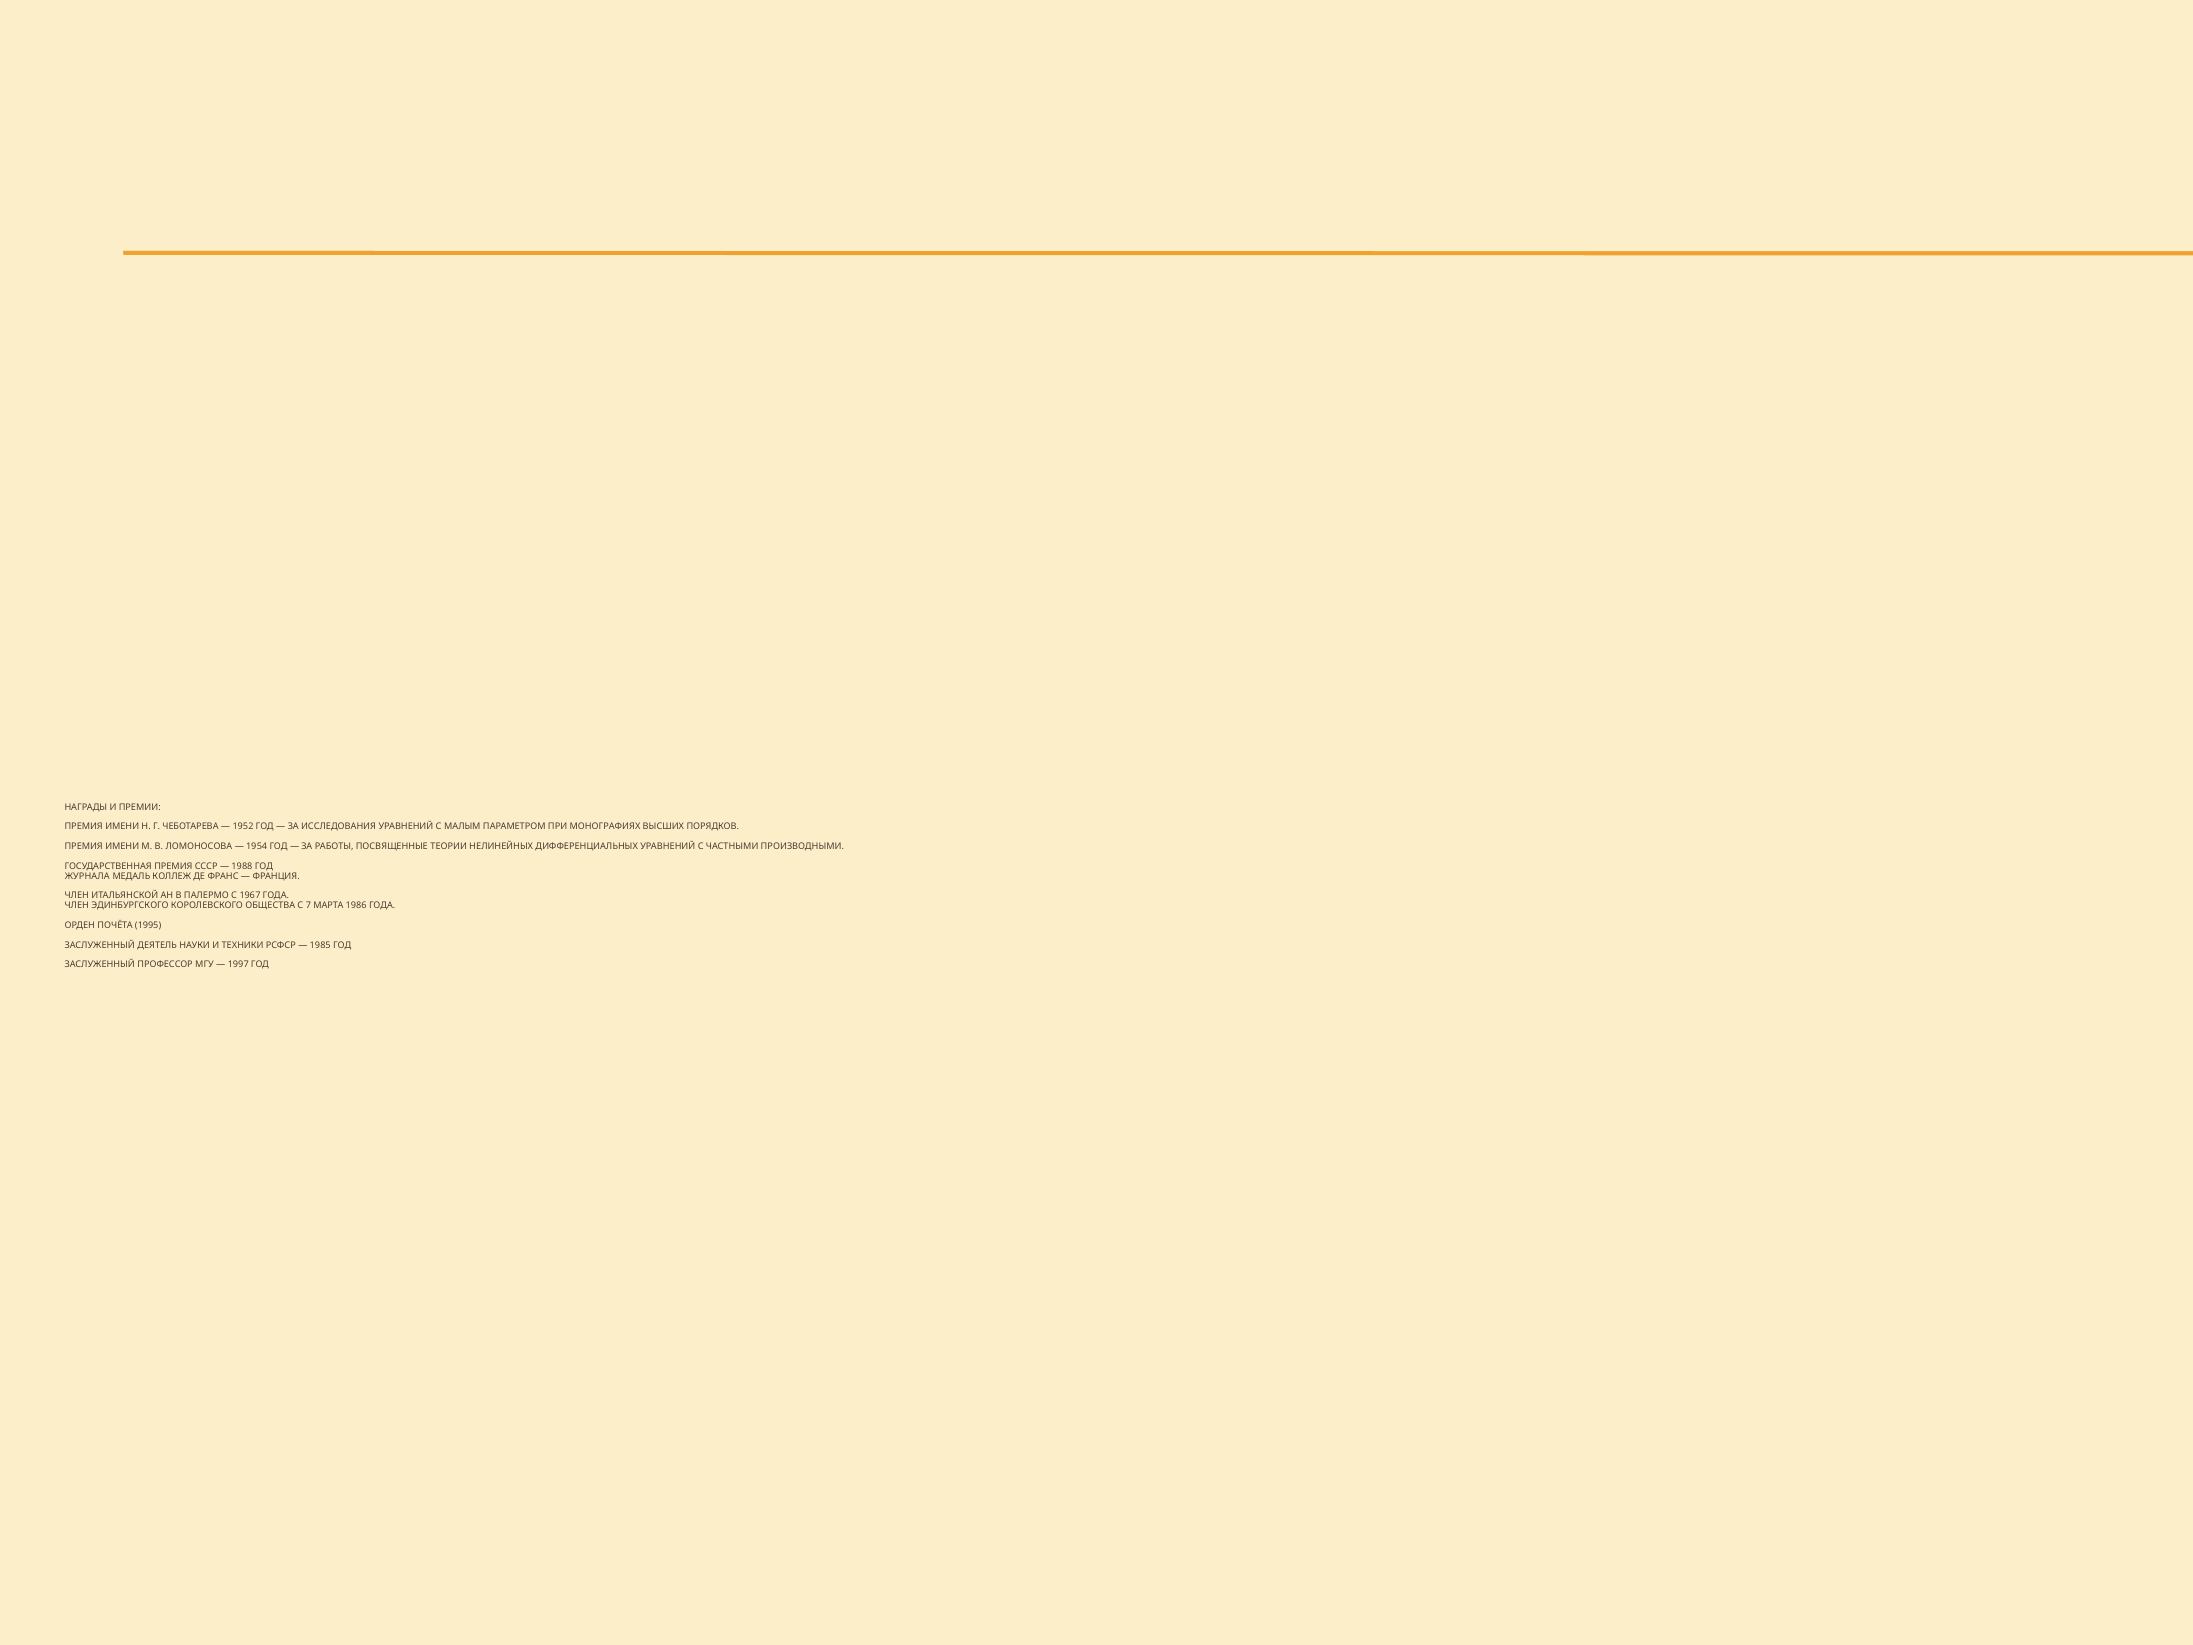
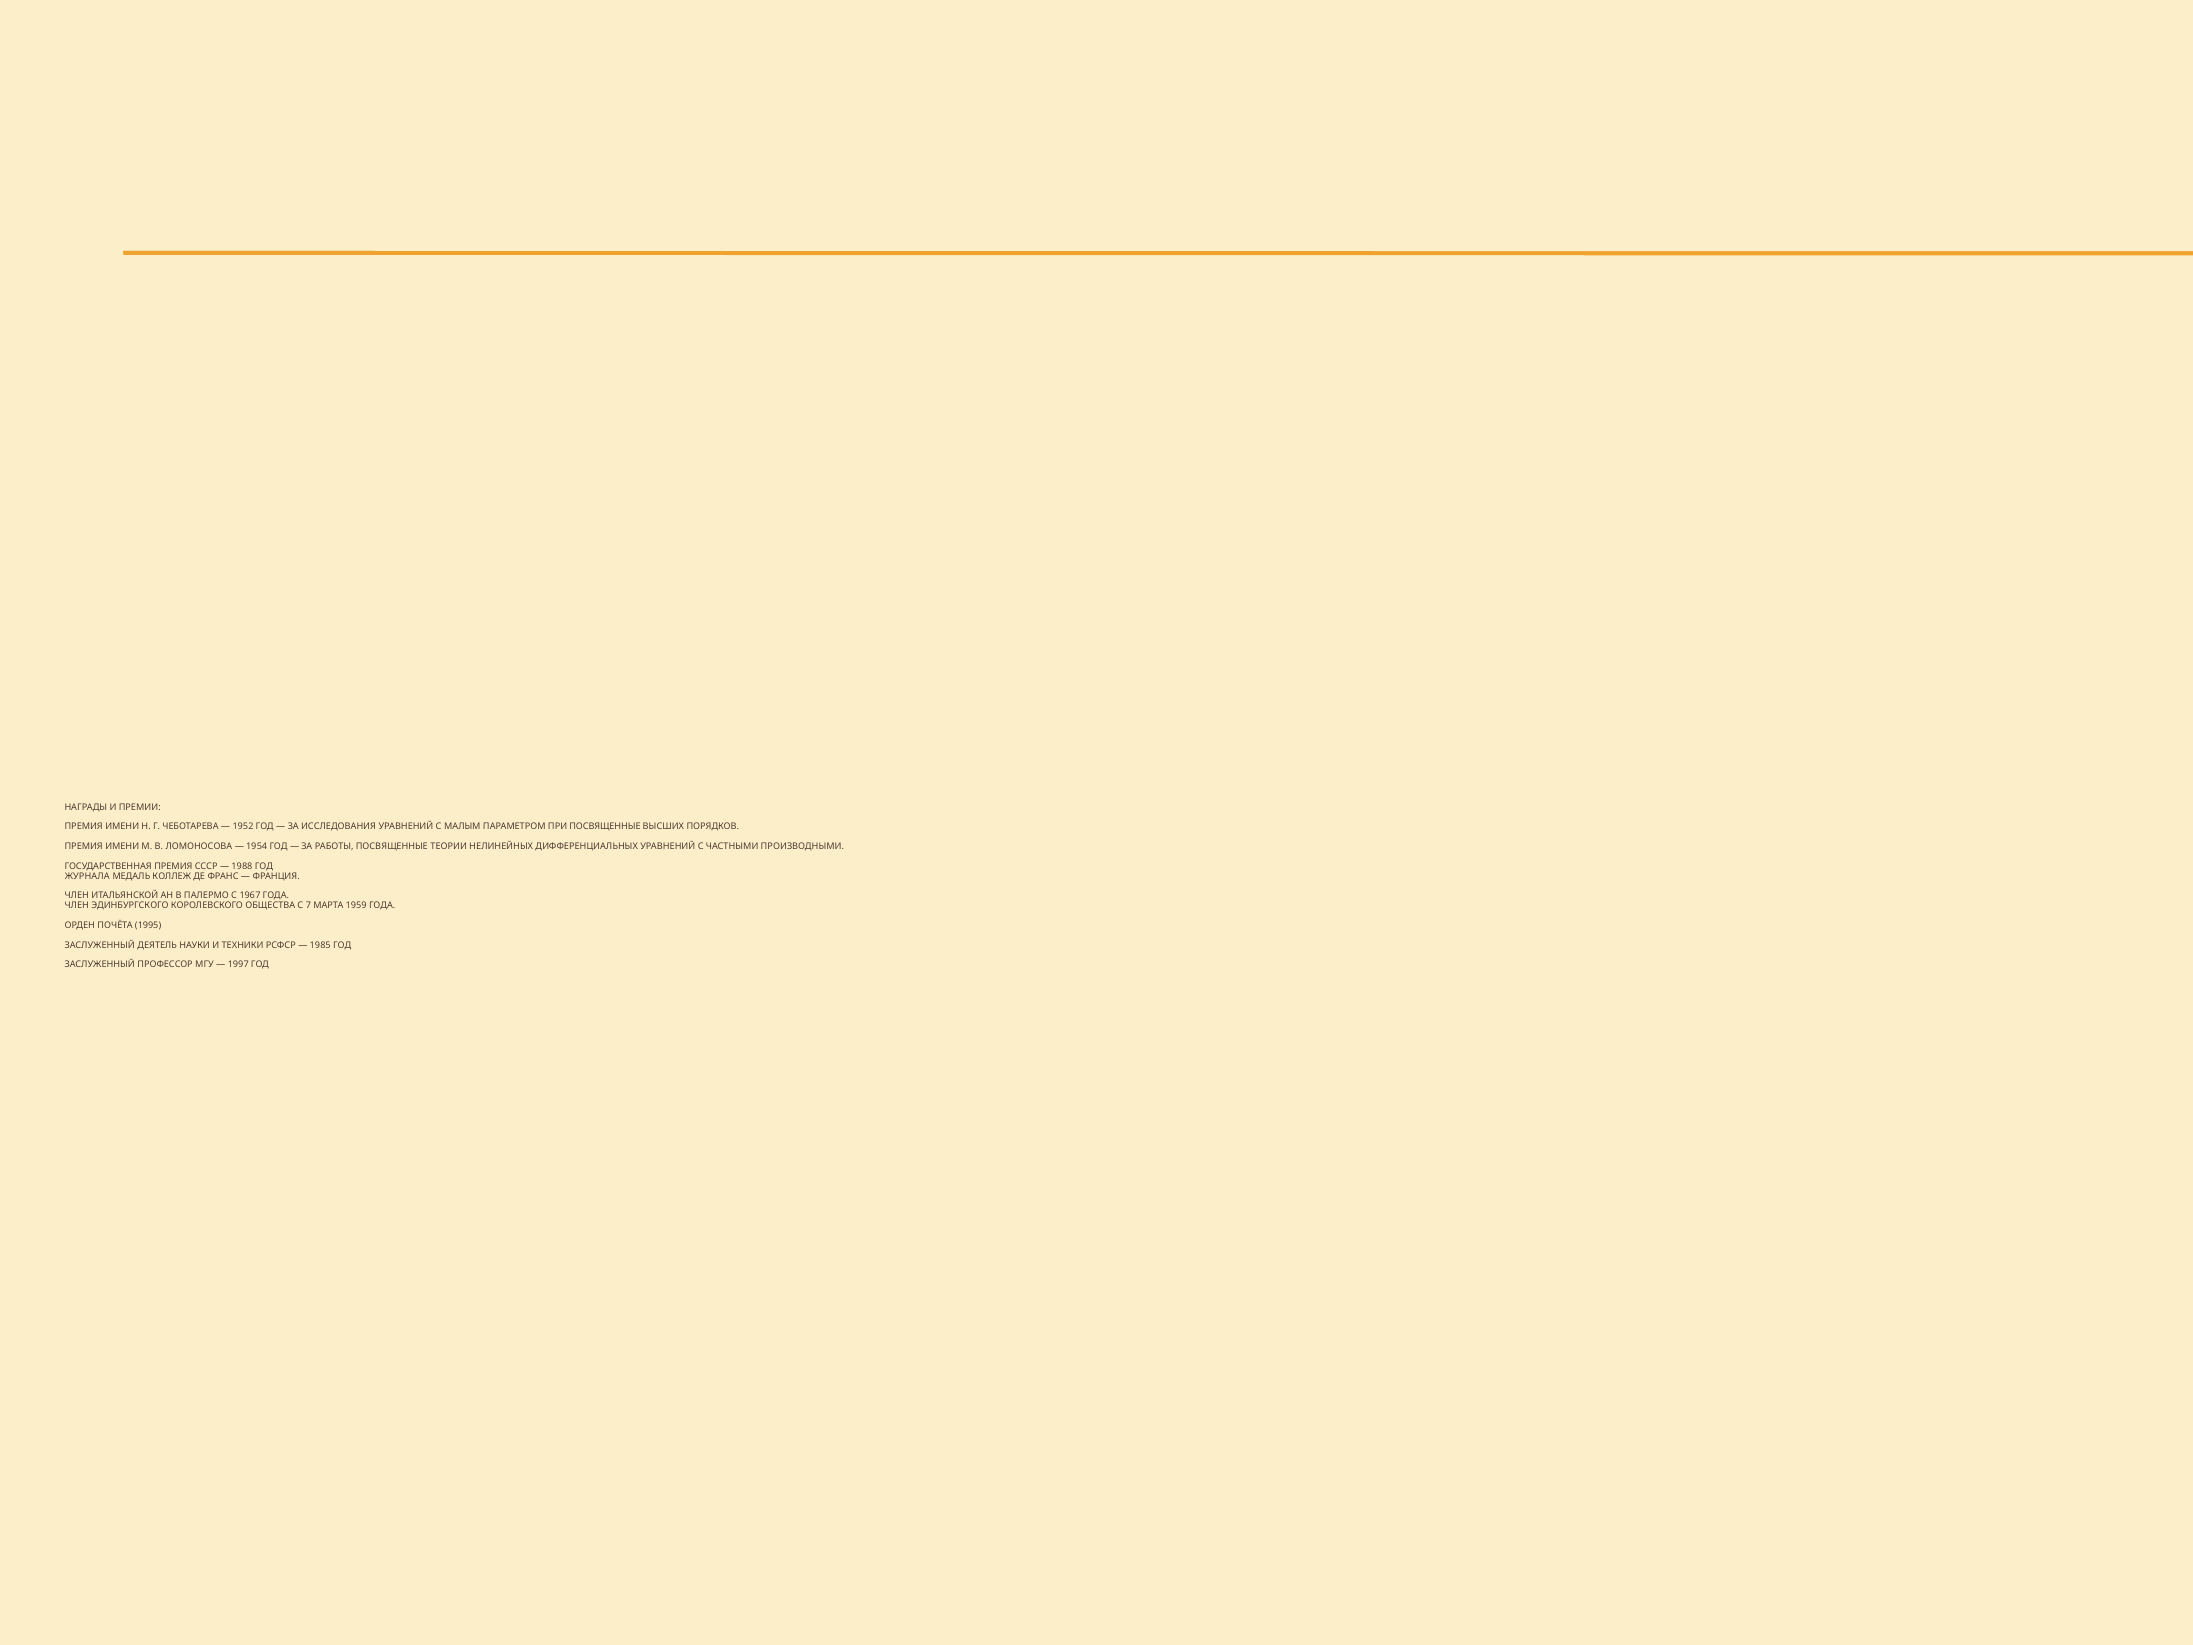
ПРИ МОНОГРАФИЯХ: МОНОГРАФИЯХ -> ПОСВЯЩЕННЫЕ
1986: 1986 -> 1959
